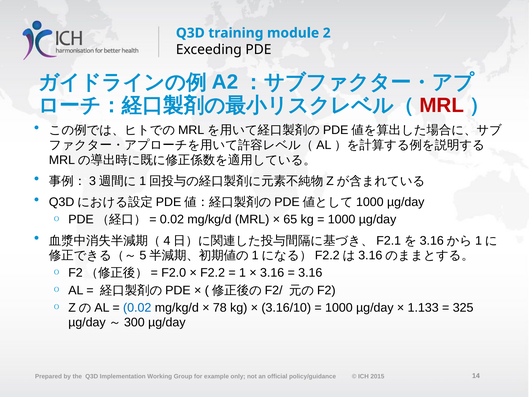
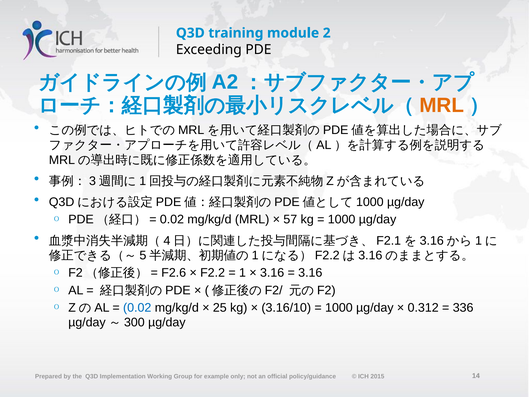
MRL at (442, 105) colour: red -> orange
65: 65 -> 57
F2.0: F2.0 -> F2.6
78: 78 -> 25
1.133: 1.133 -> 0.312
325: 325 -> 336
